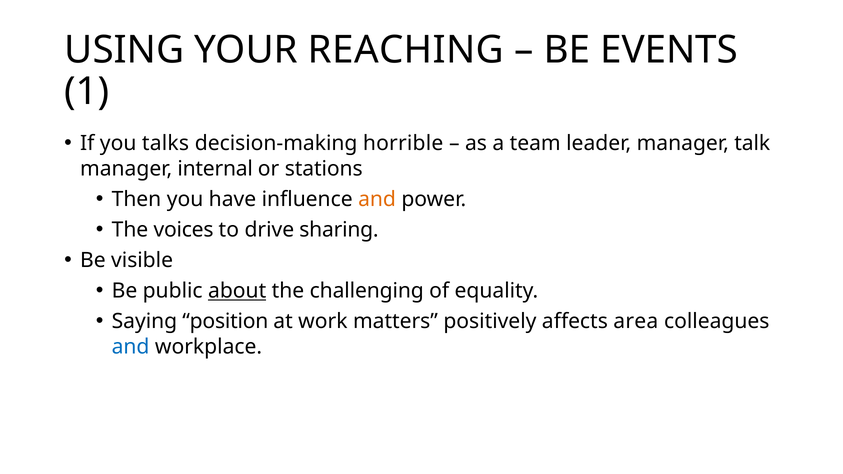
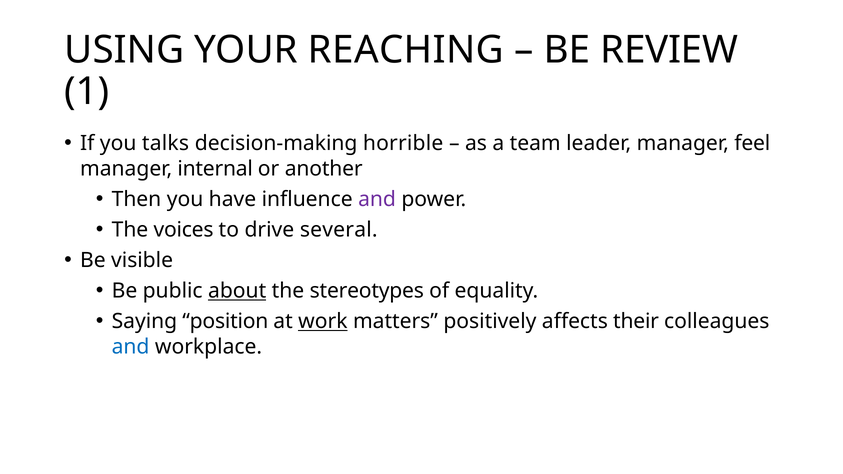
EVENTS: EVENTS -> REVIEW
talk: talk -> feel
stations: stations -> another
and at (377, 199) colour: orange -> purple
sharing: sharing -> several
challenging: challenging -> stereotypes
work underline: none -> present
area: area -> their
